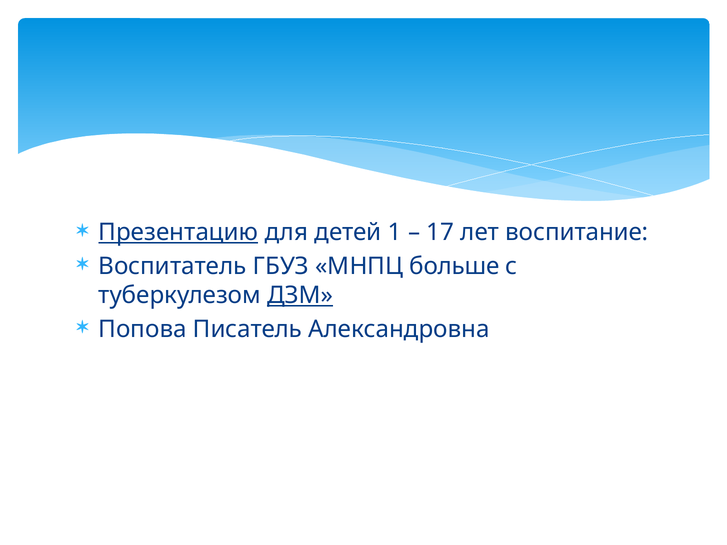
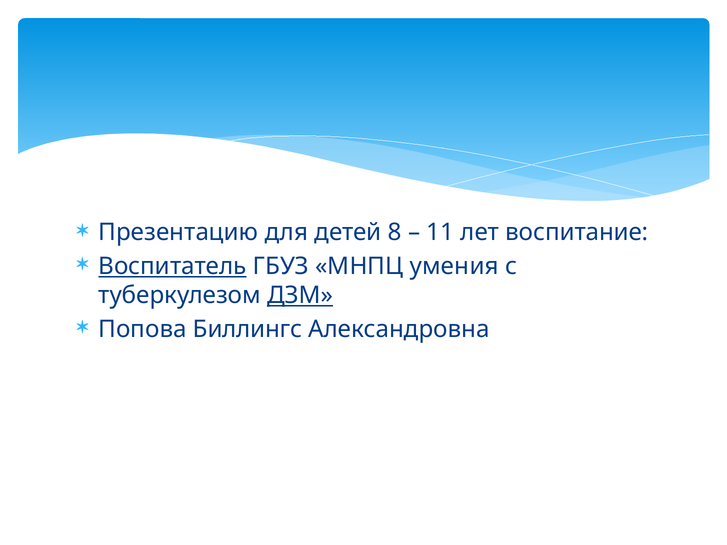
Презентацию underline: present -> none
1: 1 -> 8
17: 17 -> 11
Воспитатель underline: none -> present
больше: больше -> умения
Писатель: Писатель -> Биллингс
